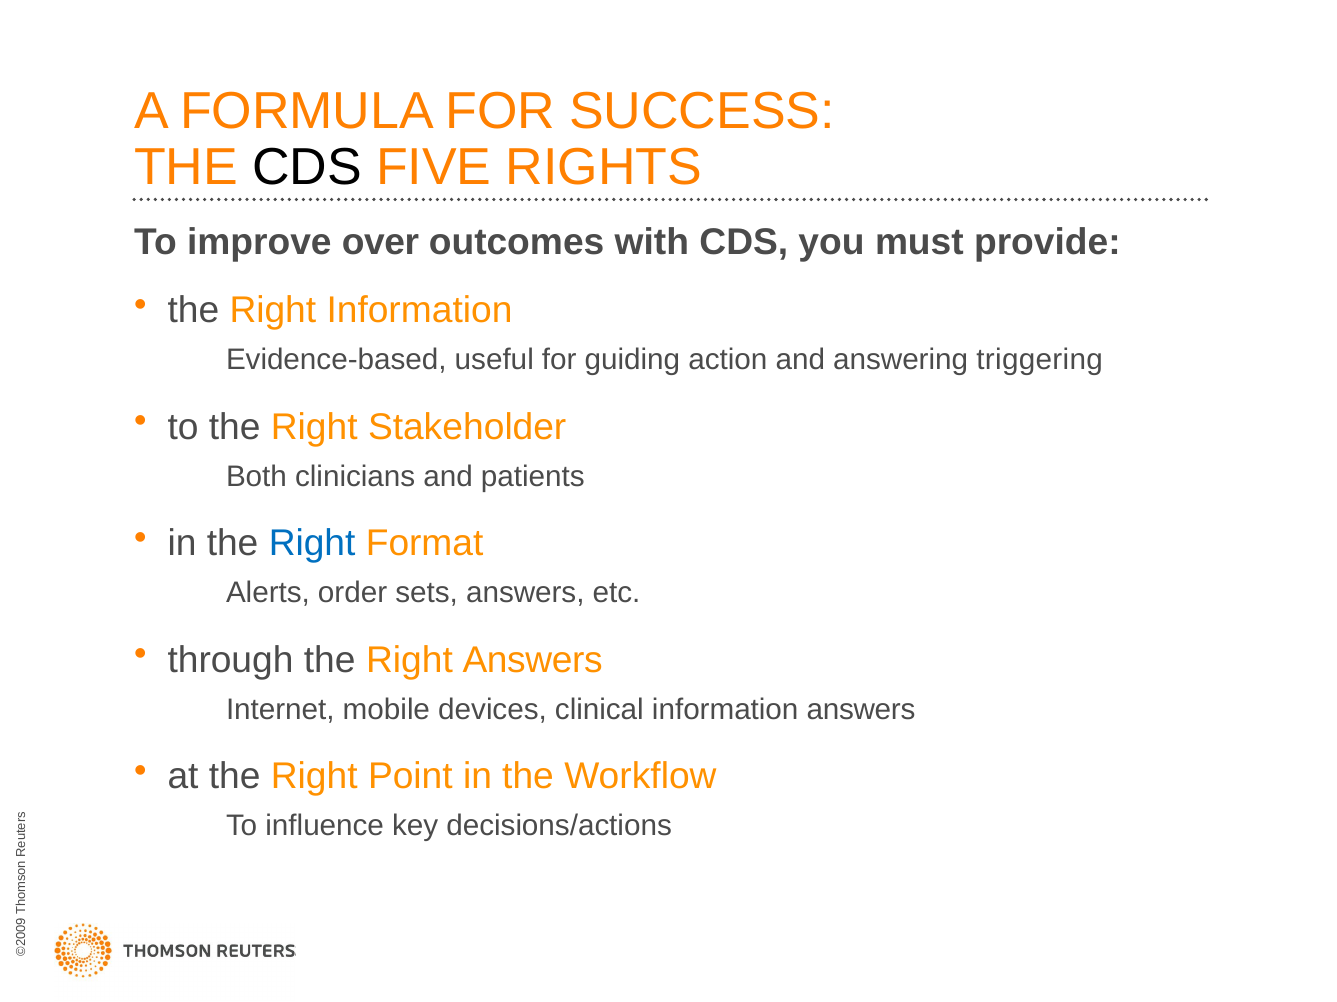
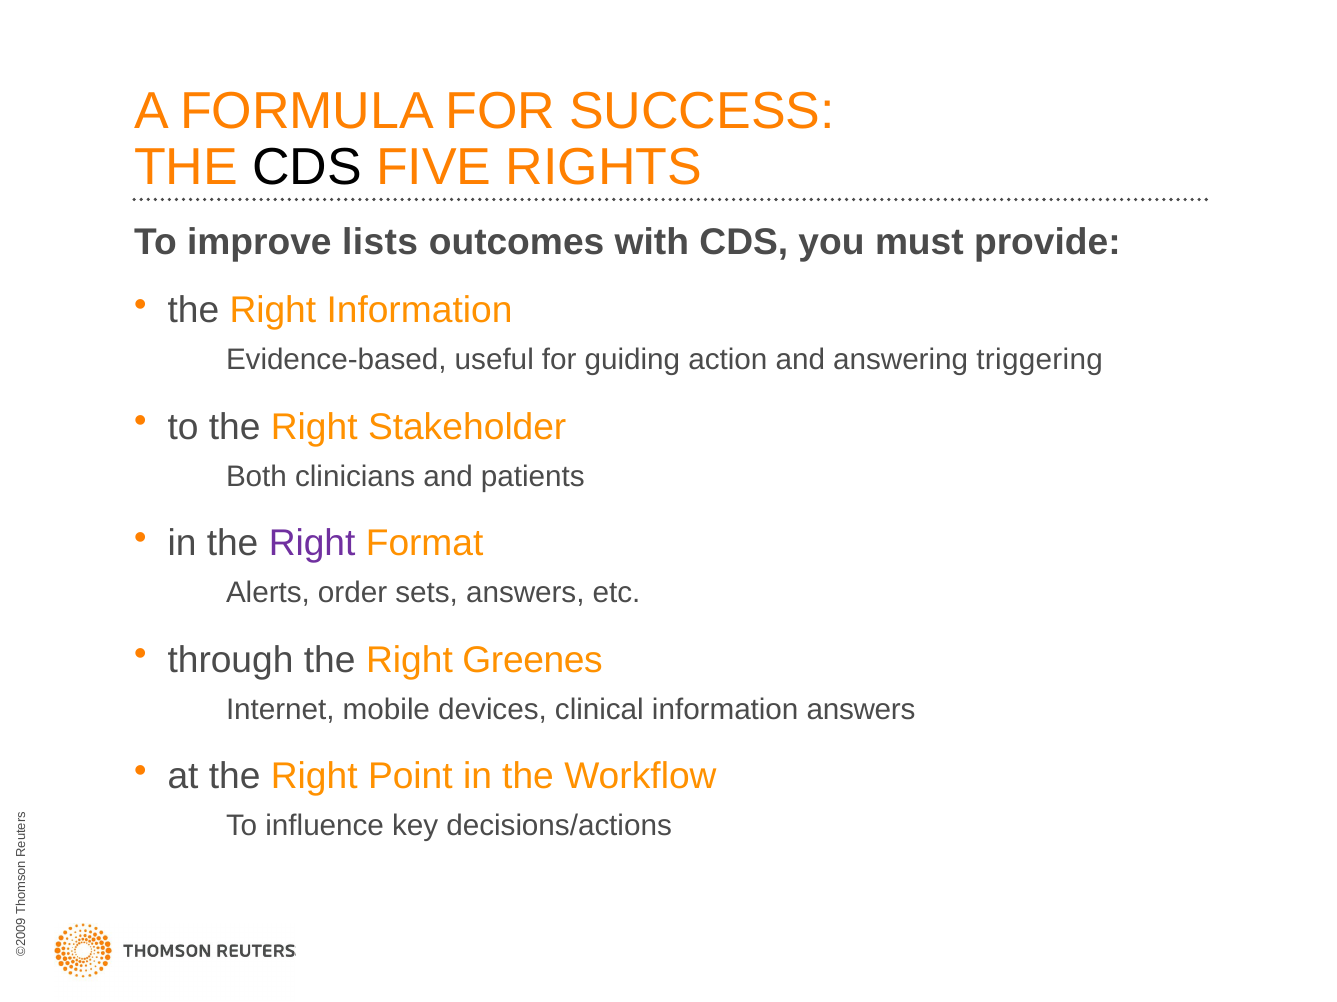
over: over -> lists
Right at (312, 544) colour: blue -> purple
Right Answers: Answers -> Greenes
